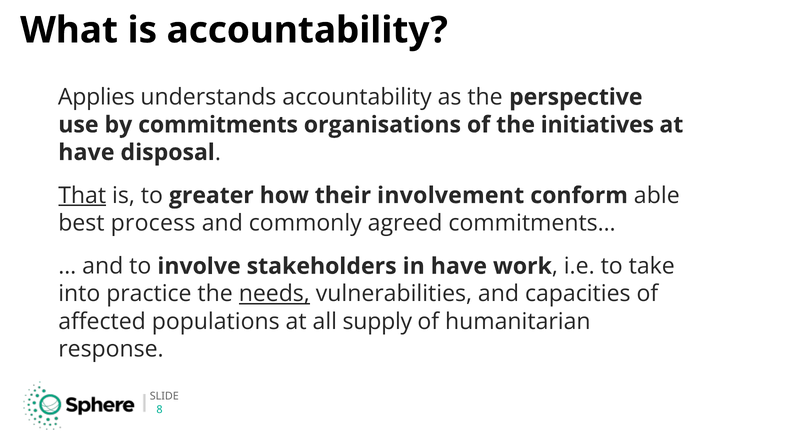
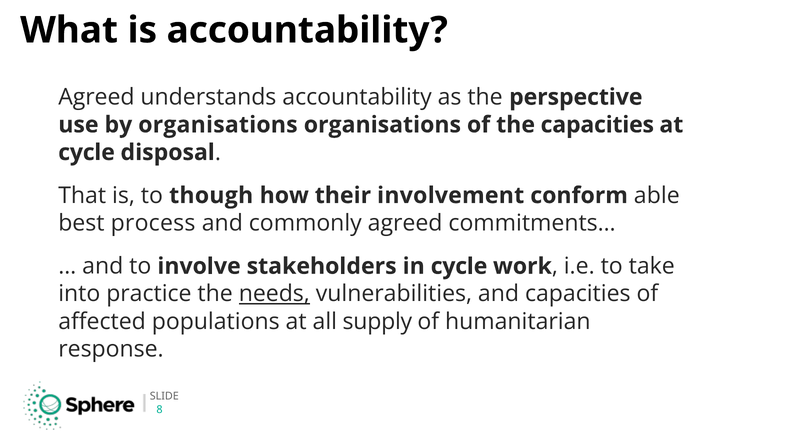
Applies at (96, 97): Applies -> Agreed
by commitments: commitments -> organisations
the initiatives: initiatives -> capacities
have at (86, 153): have -> cycle
That underline: present -> none
greater: greater -> though
in have: have -> cycle
